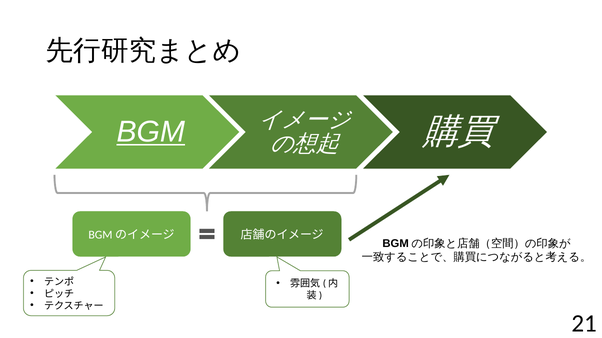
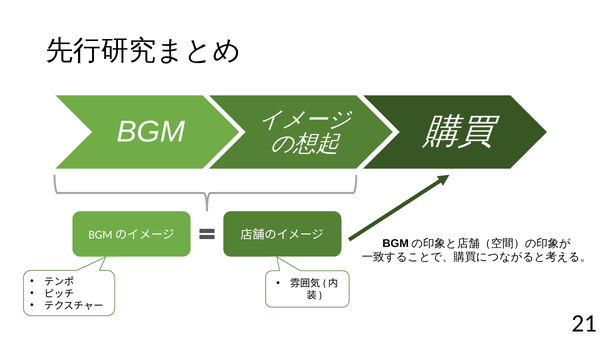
BGM underline: present -> none
